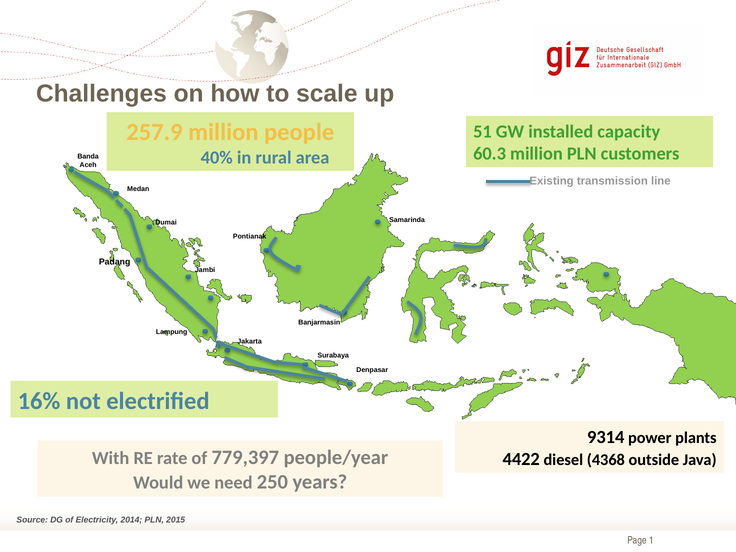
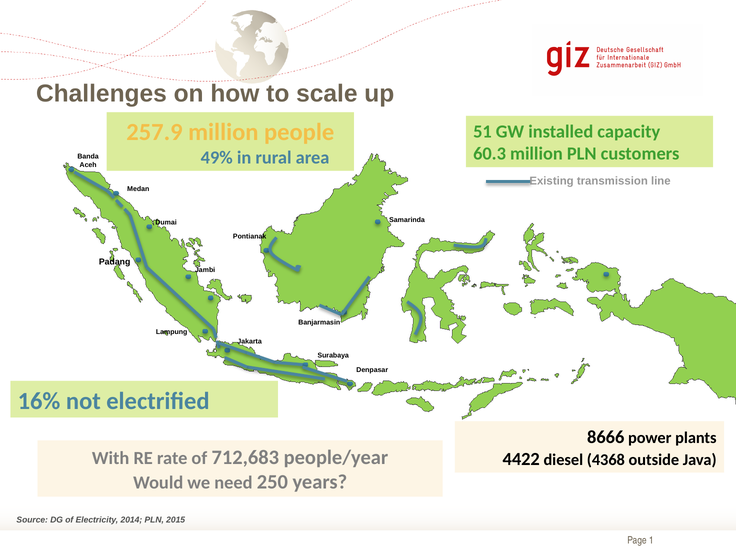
40%: 40% -> 49%
9314: 9314 -> 8666
779,397: 779,397 -> 712,683
